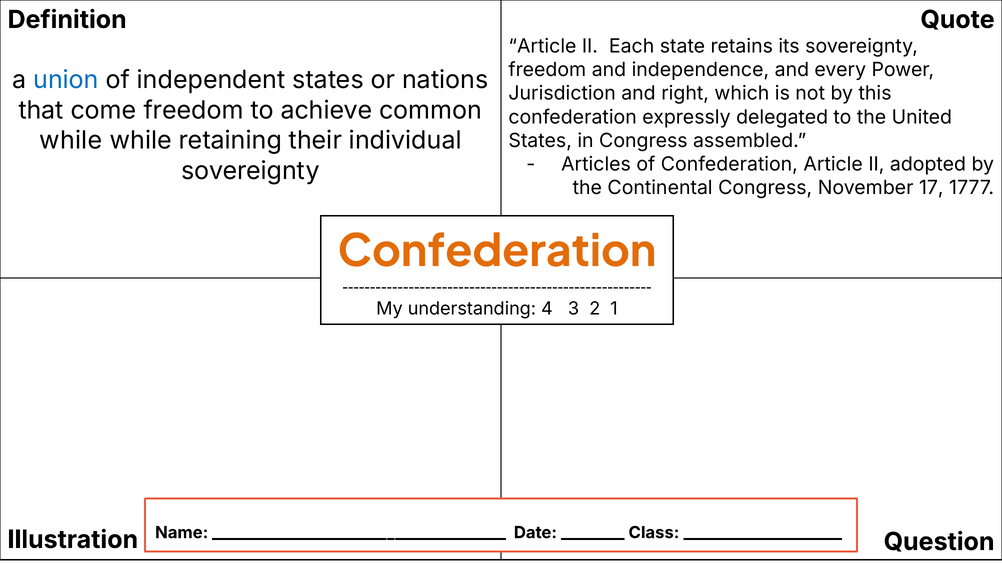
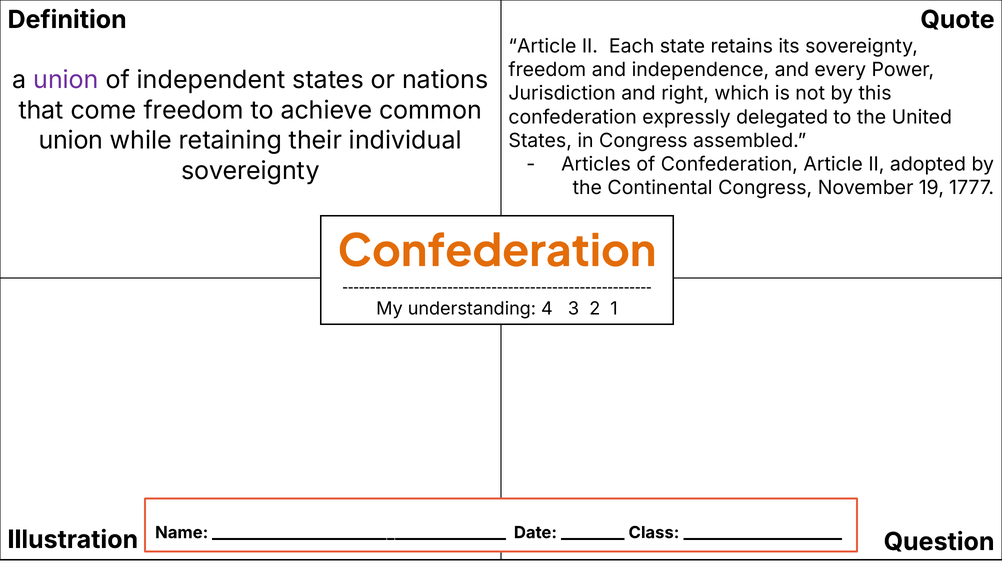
union at (66, 80) colour: blue -> purple
while at (71, 141): while -> union
17: 17 -> 19
